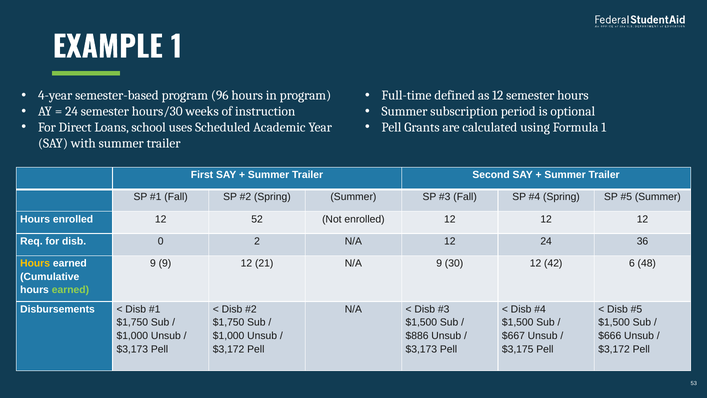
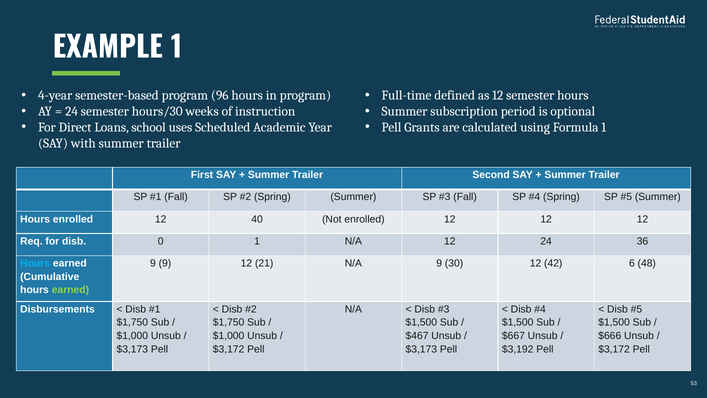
52: 52 -> 40
0 2: 2 -> 1
Hours at (35, 263) colour: yellow -> light blue
$886: $886 -> $467
$3,175: $3,175 -> $3,192
